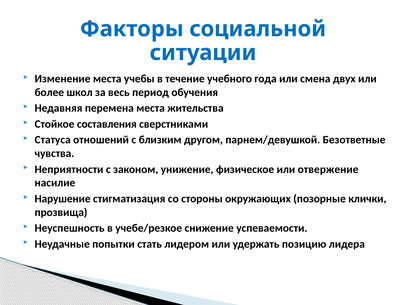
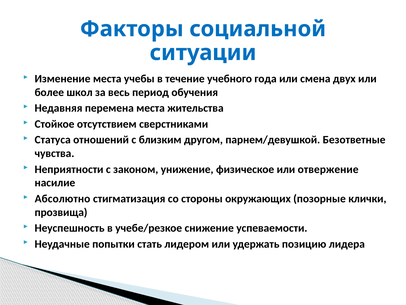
составления: составления -> отсутствием
Нарушение: Нарушение -> Абсолютно
